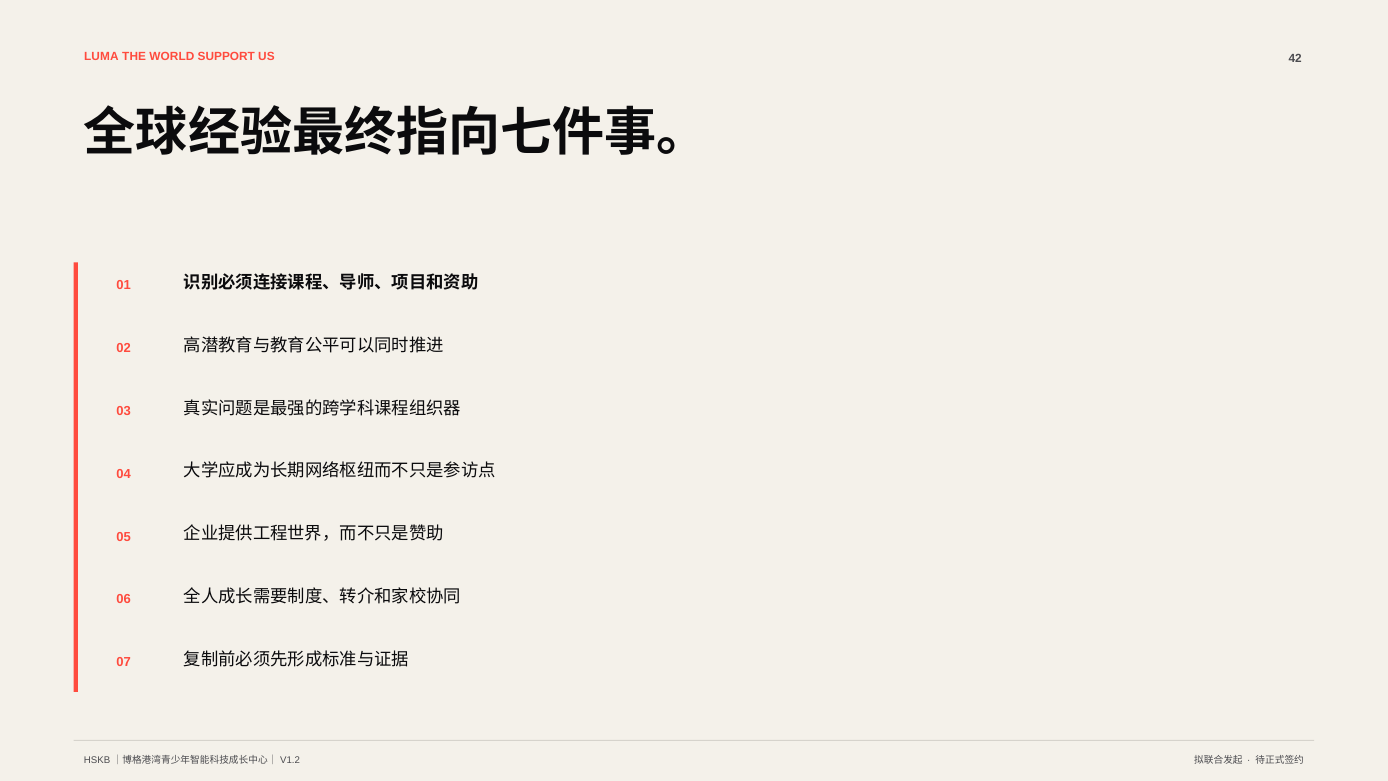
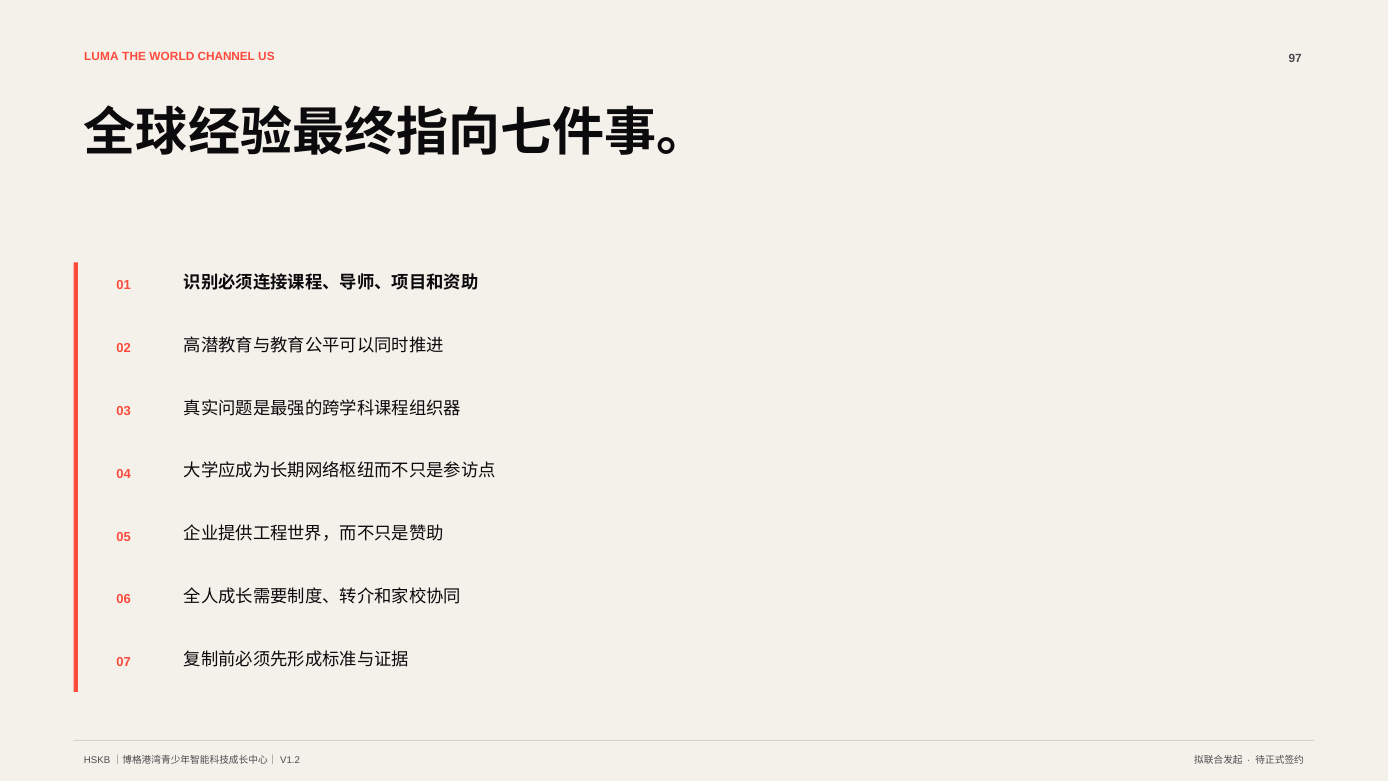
SUPPORT: SUPPORT -> CHANNEL
42: 42 -> 97
